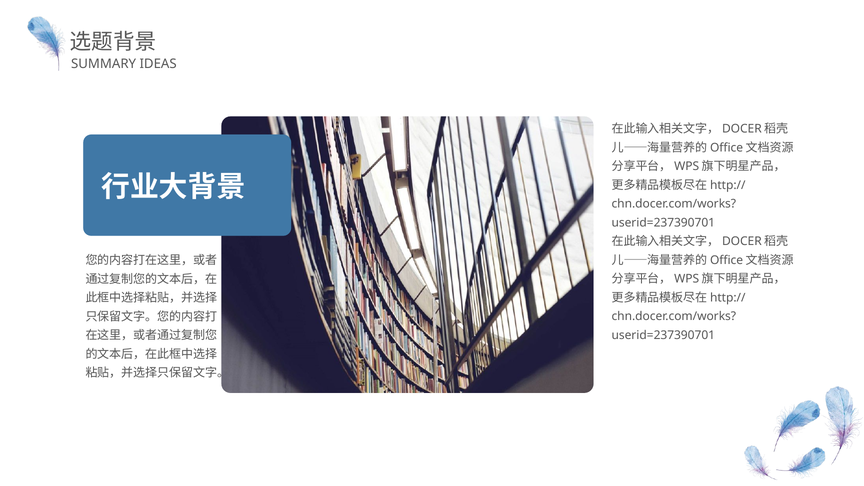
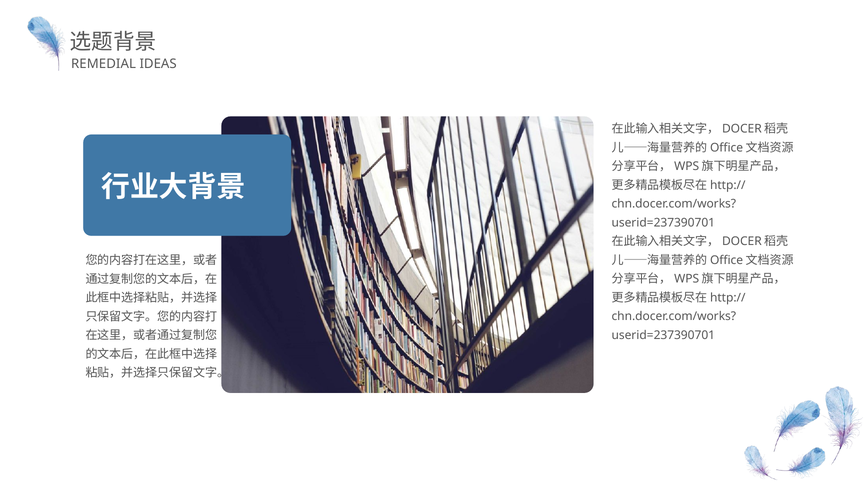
SUMMARY: SUMMARY -> REMEDIAL
